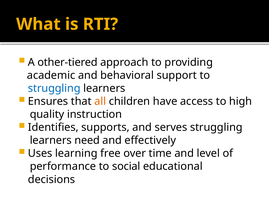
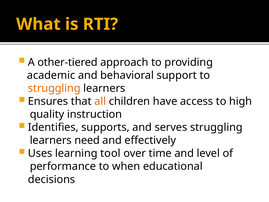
struggling at (54, 88) colour: blue -> orange
free: free -> tool
social: social -> when
